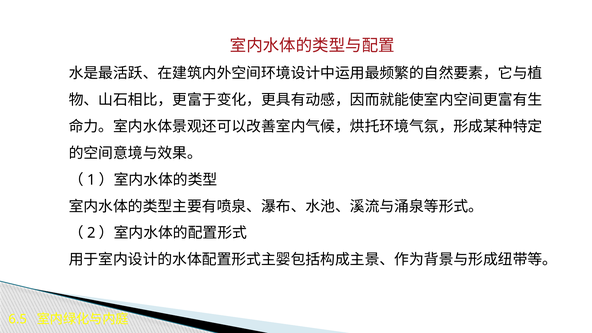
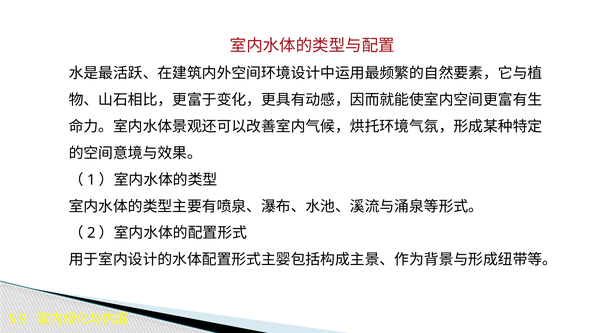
6.5: 6.5 -> 5.9
